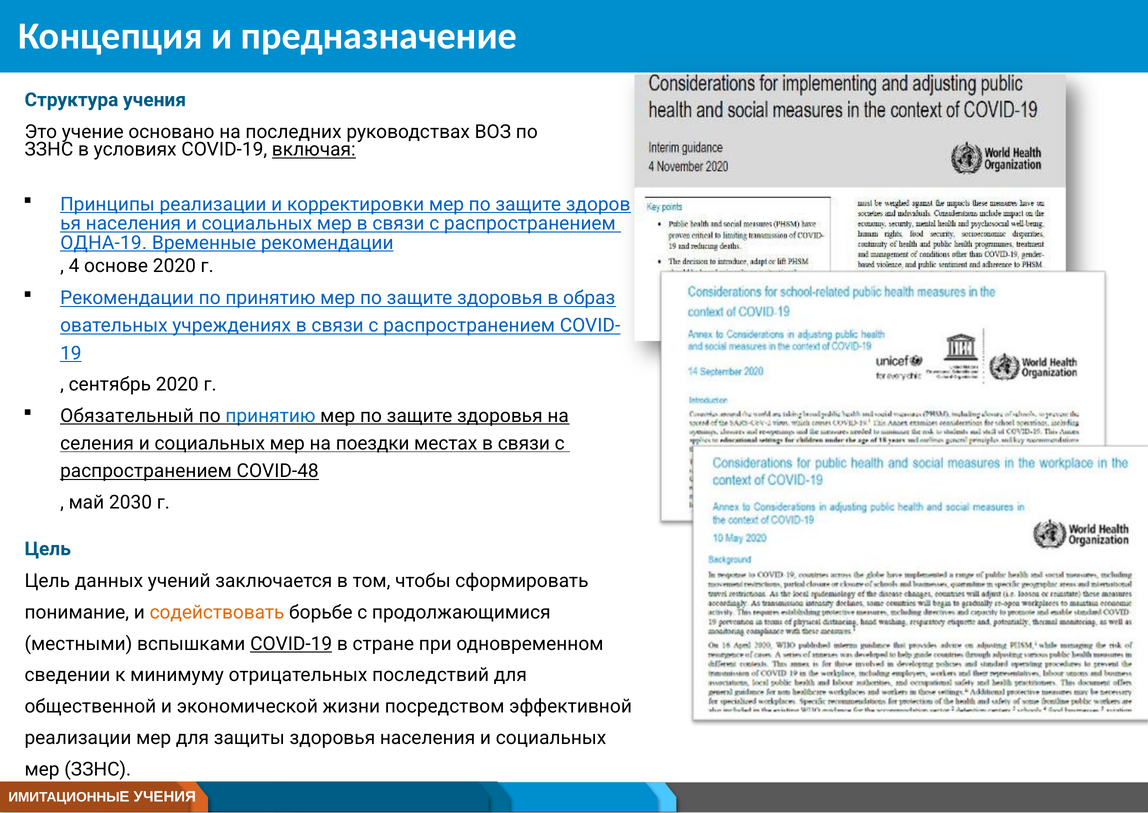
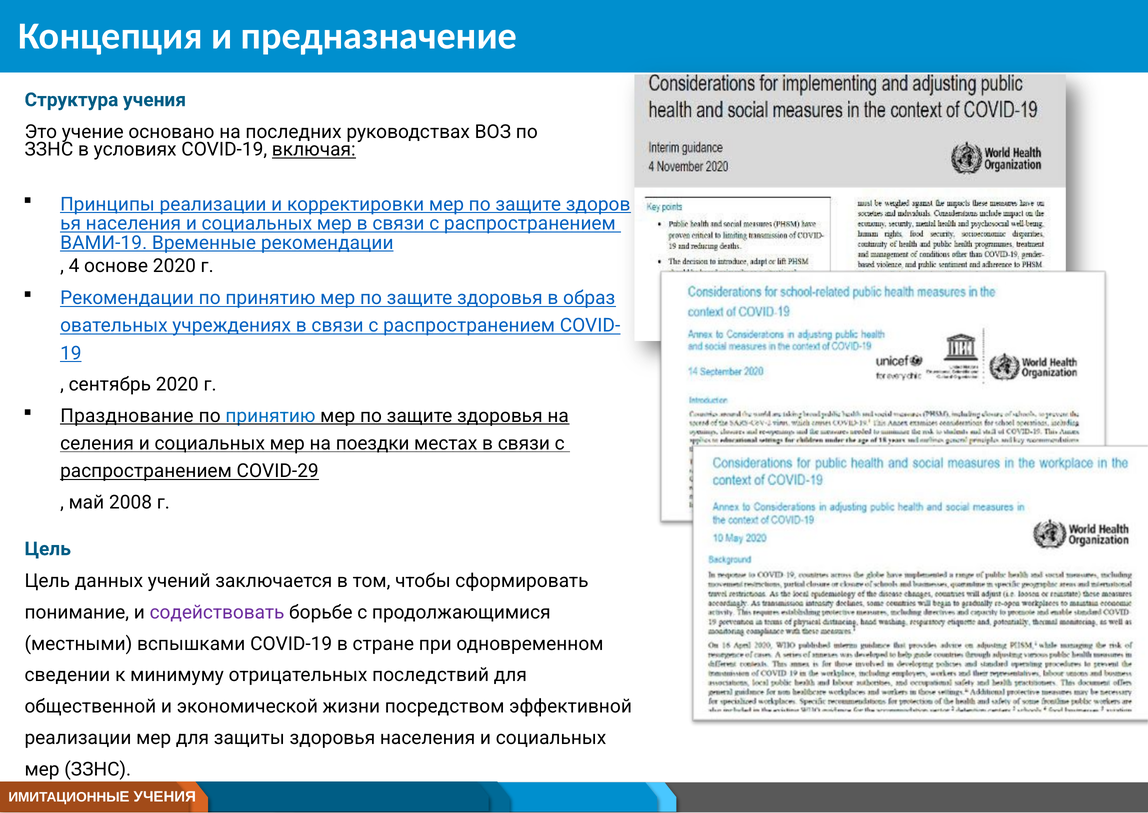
ОДНА-19: ОДНА-19 -> ВАМИ-19
Обязательный: Обязательный -> Празднование
COVID-48: COVID-48 -> COVID-29
2030: 2030 -> 2008
содействовать colour: orange -> purple
COVID-19 at (291, 643) underline: present -> none
